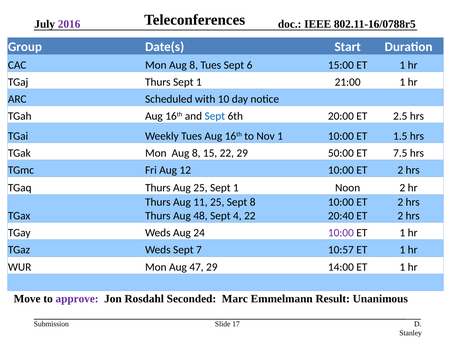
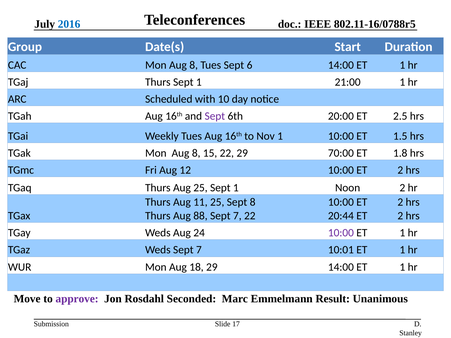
2016 colour: purple -> blue
6 15:00: 15:00 -> 14:00
Sept at (215, 116) colour: blue -> purple
50:00: 50:00 -> 70:00
7.5: 7.5 -> 1.8
48: 48 -> 88
4 at (237, 216): 4 -> 7
20:40: 20:40 -> 20:44
10:57: 10:57 -> 10:01
47: 47 -> 18
